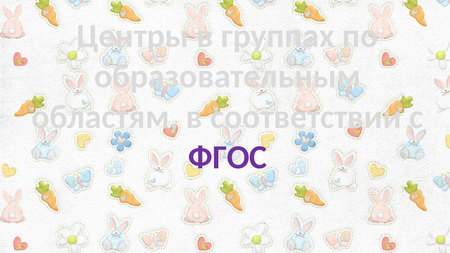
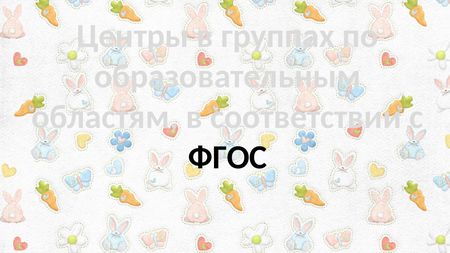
ФГОС colour: purple -> black
